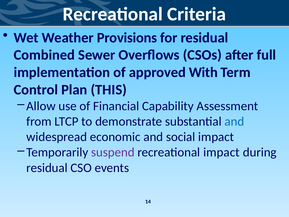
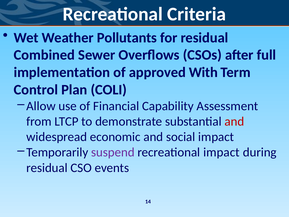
Provisions: Provisions -> Pollutants
THIS: THIS -> COLI
and at (234, 121) colour: blue -> red
